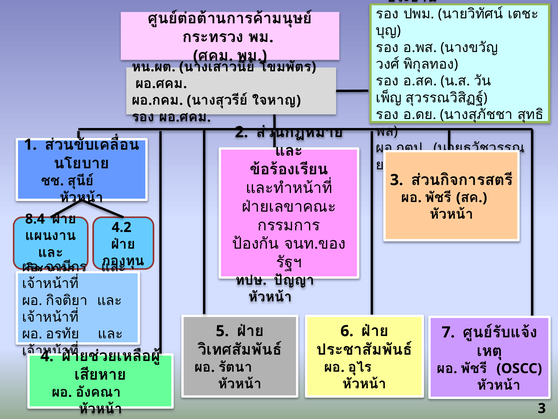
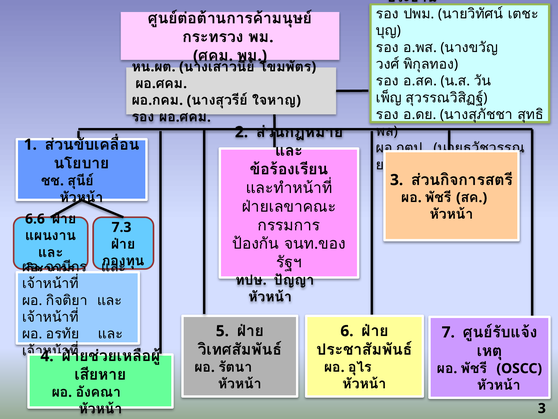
8.4: 8.4 -> 6.6
4.2: 4.2 -> 7.3
